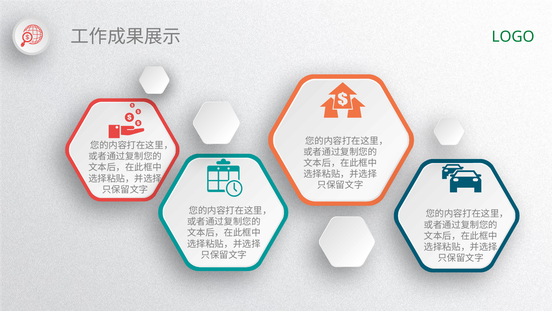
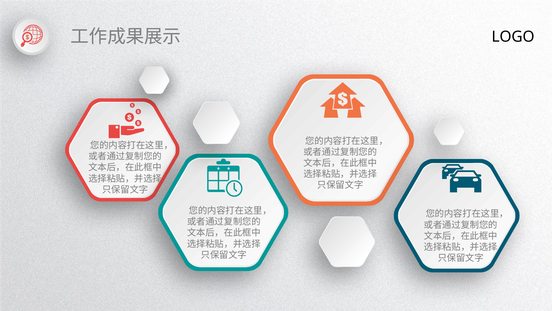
LOGO colour: green -> black
